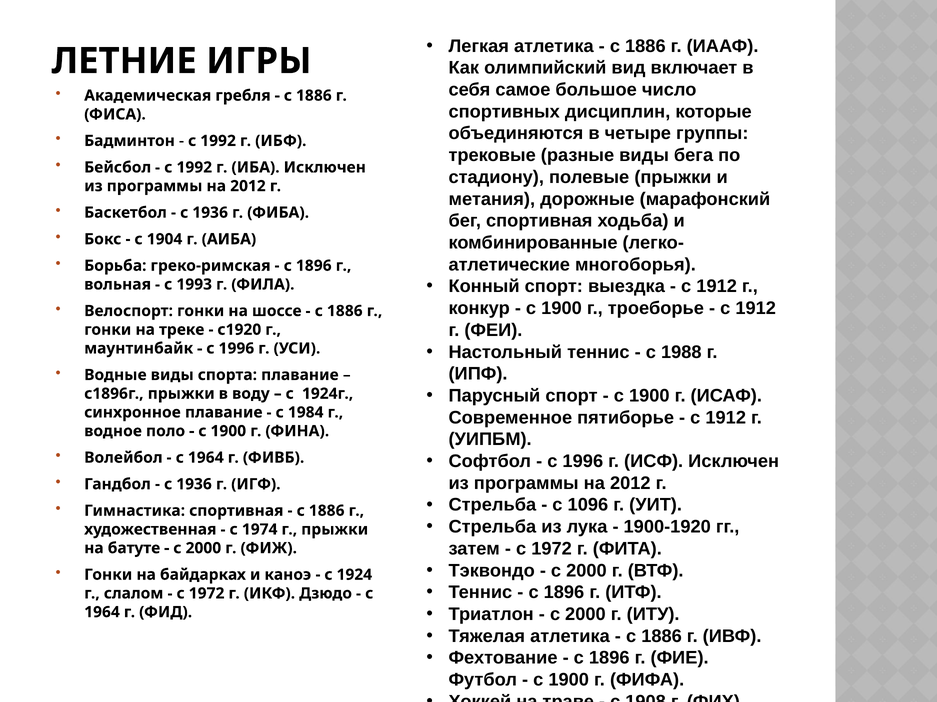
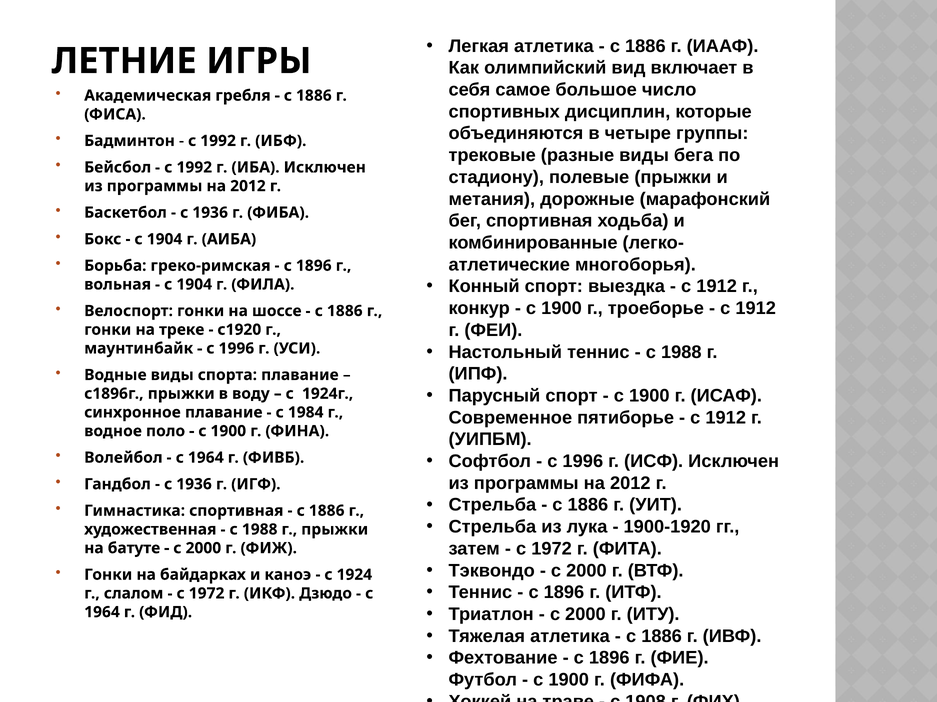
1993 at (194, 285): 1993 -> 1904
1096 at (588, 505): 1096 -> 1886
1974 at (260, 530): 1974 -> 1988
